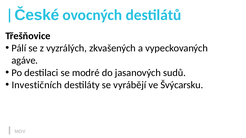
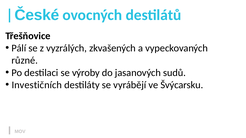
agáve: agáve -> různé
modré: modré -> výroby
